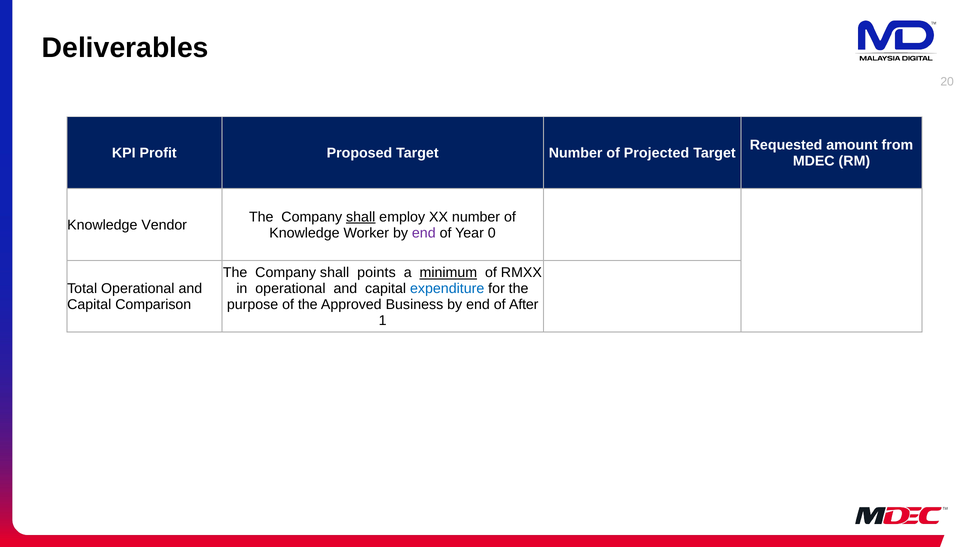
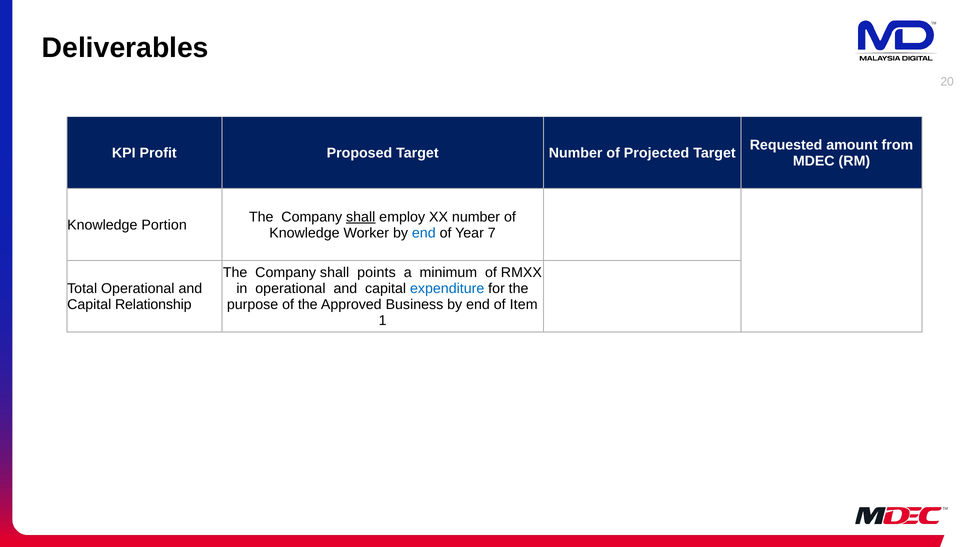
Vendor: Vendor -> Portion
end at (424, 233) colour: purple -> blue
0: 0 -> 7
minimum underline: present -> none
Comparison: Comparison -> Relationship
After: After -> Item
